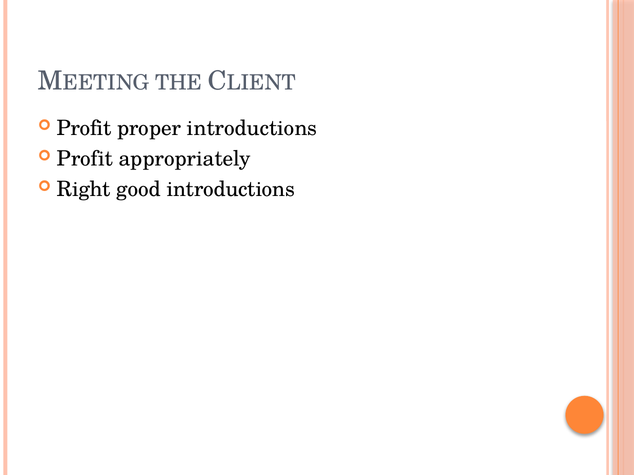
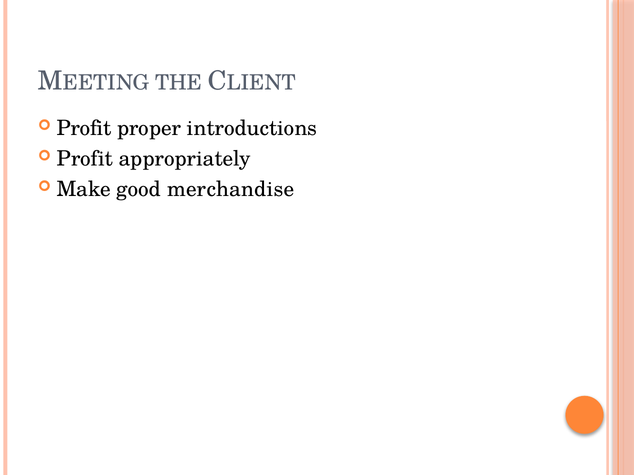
Right: Right -> Make
good introductions: introductions -> merchandise
